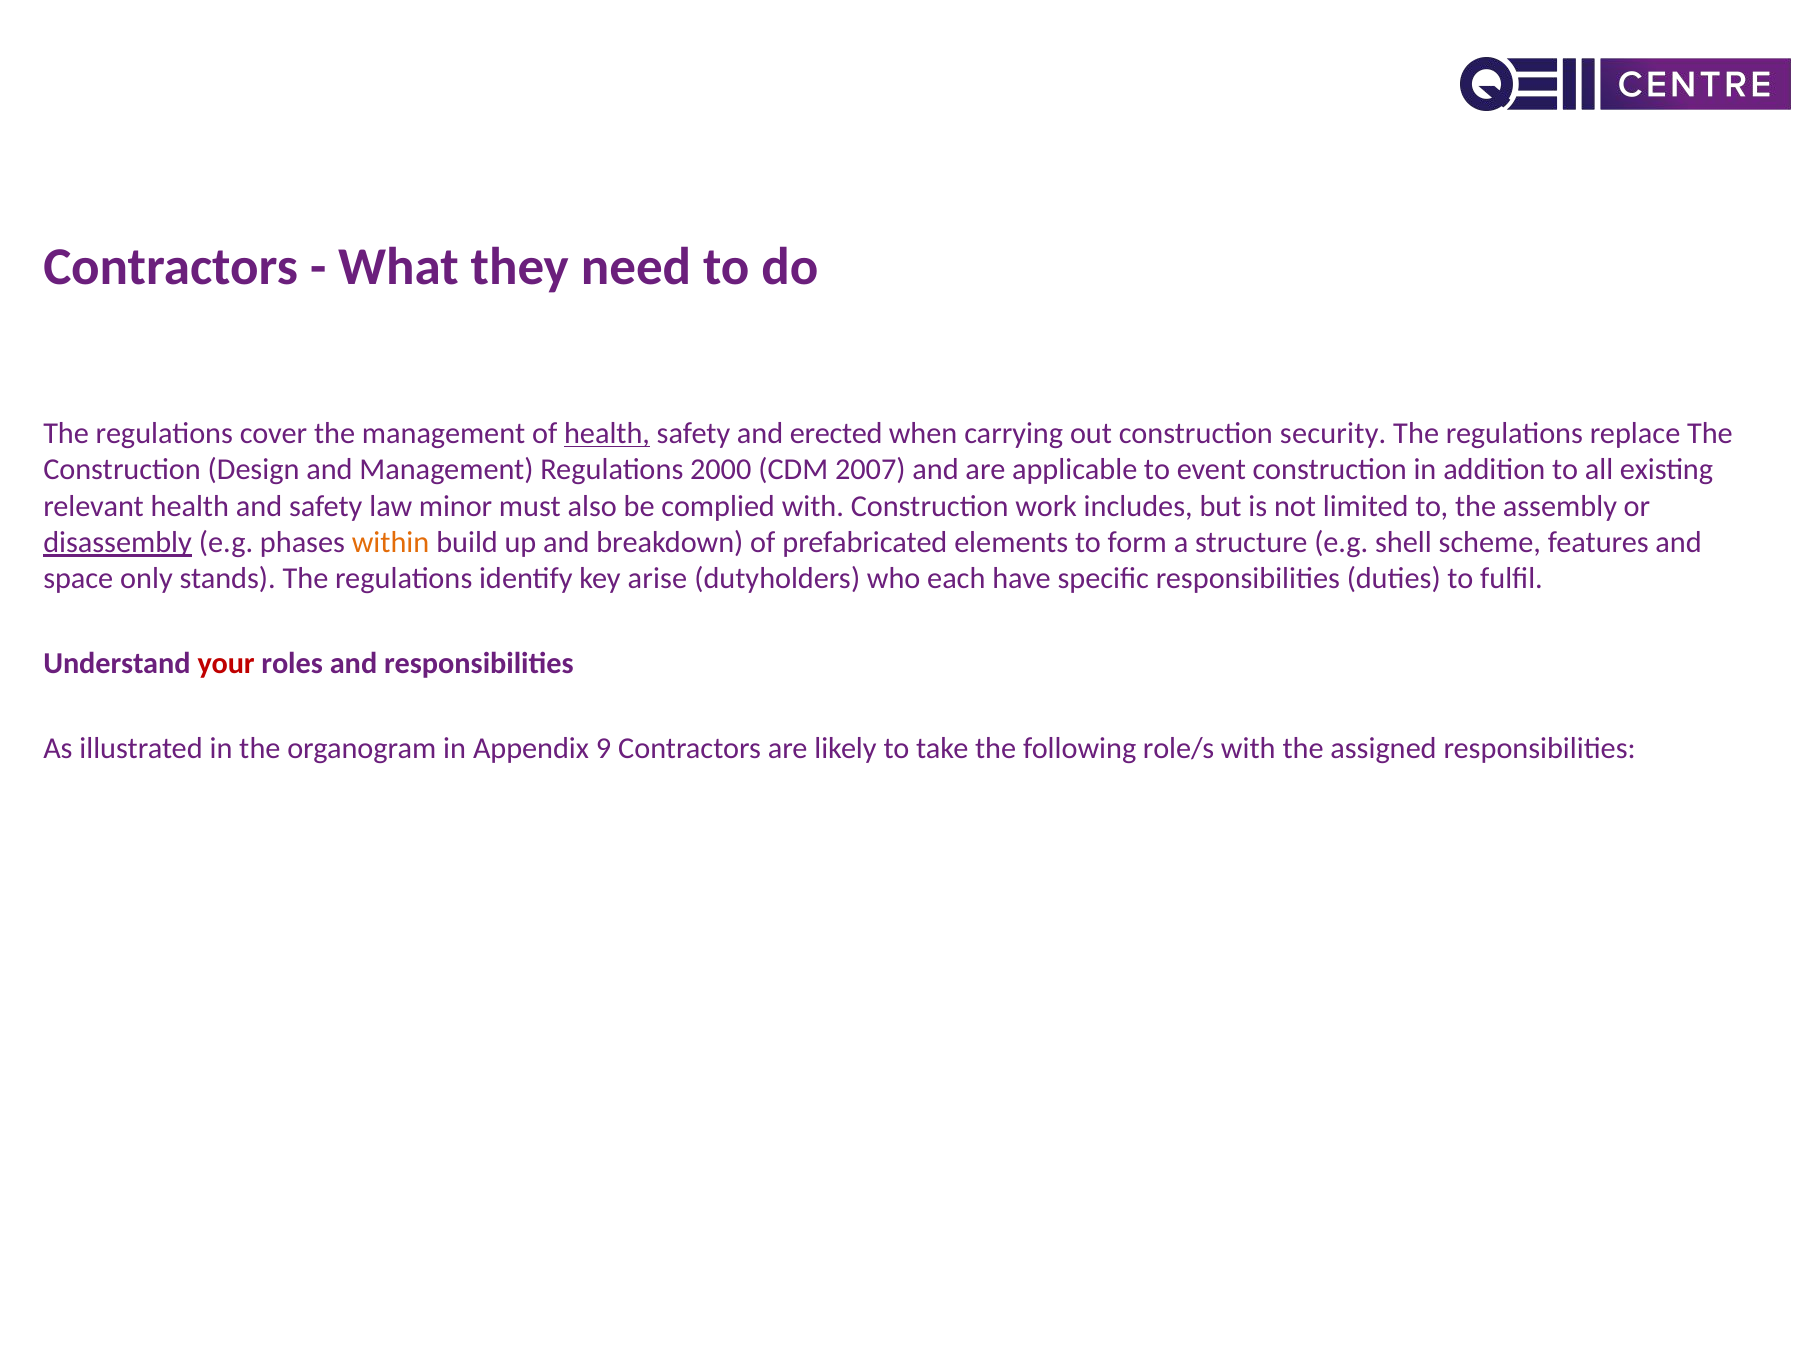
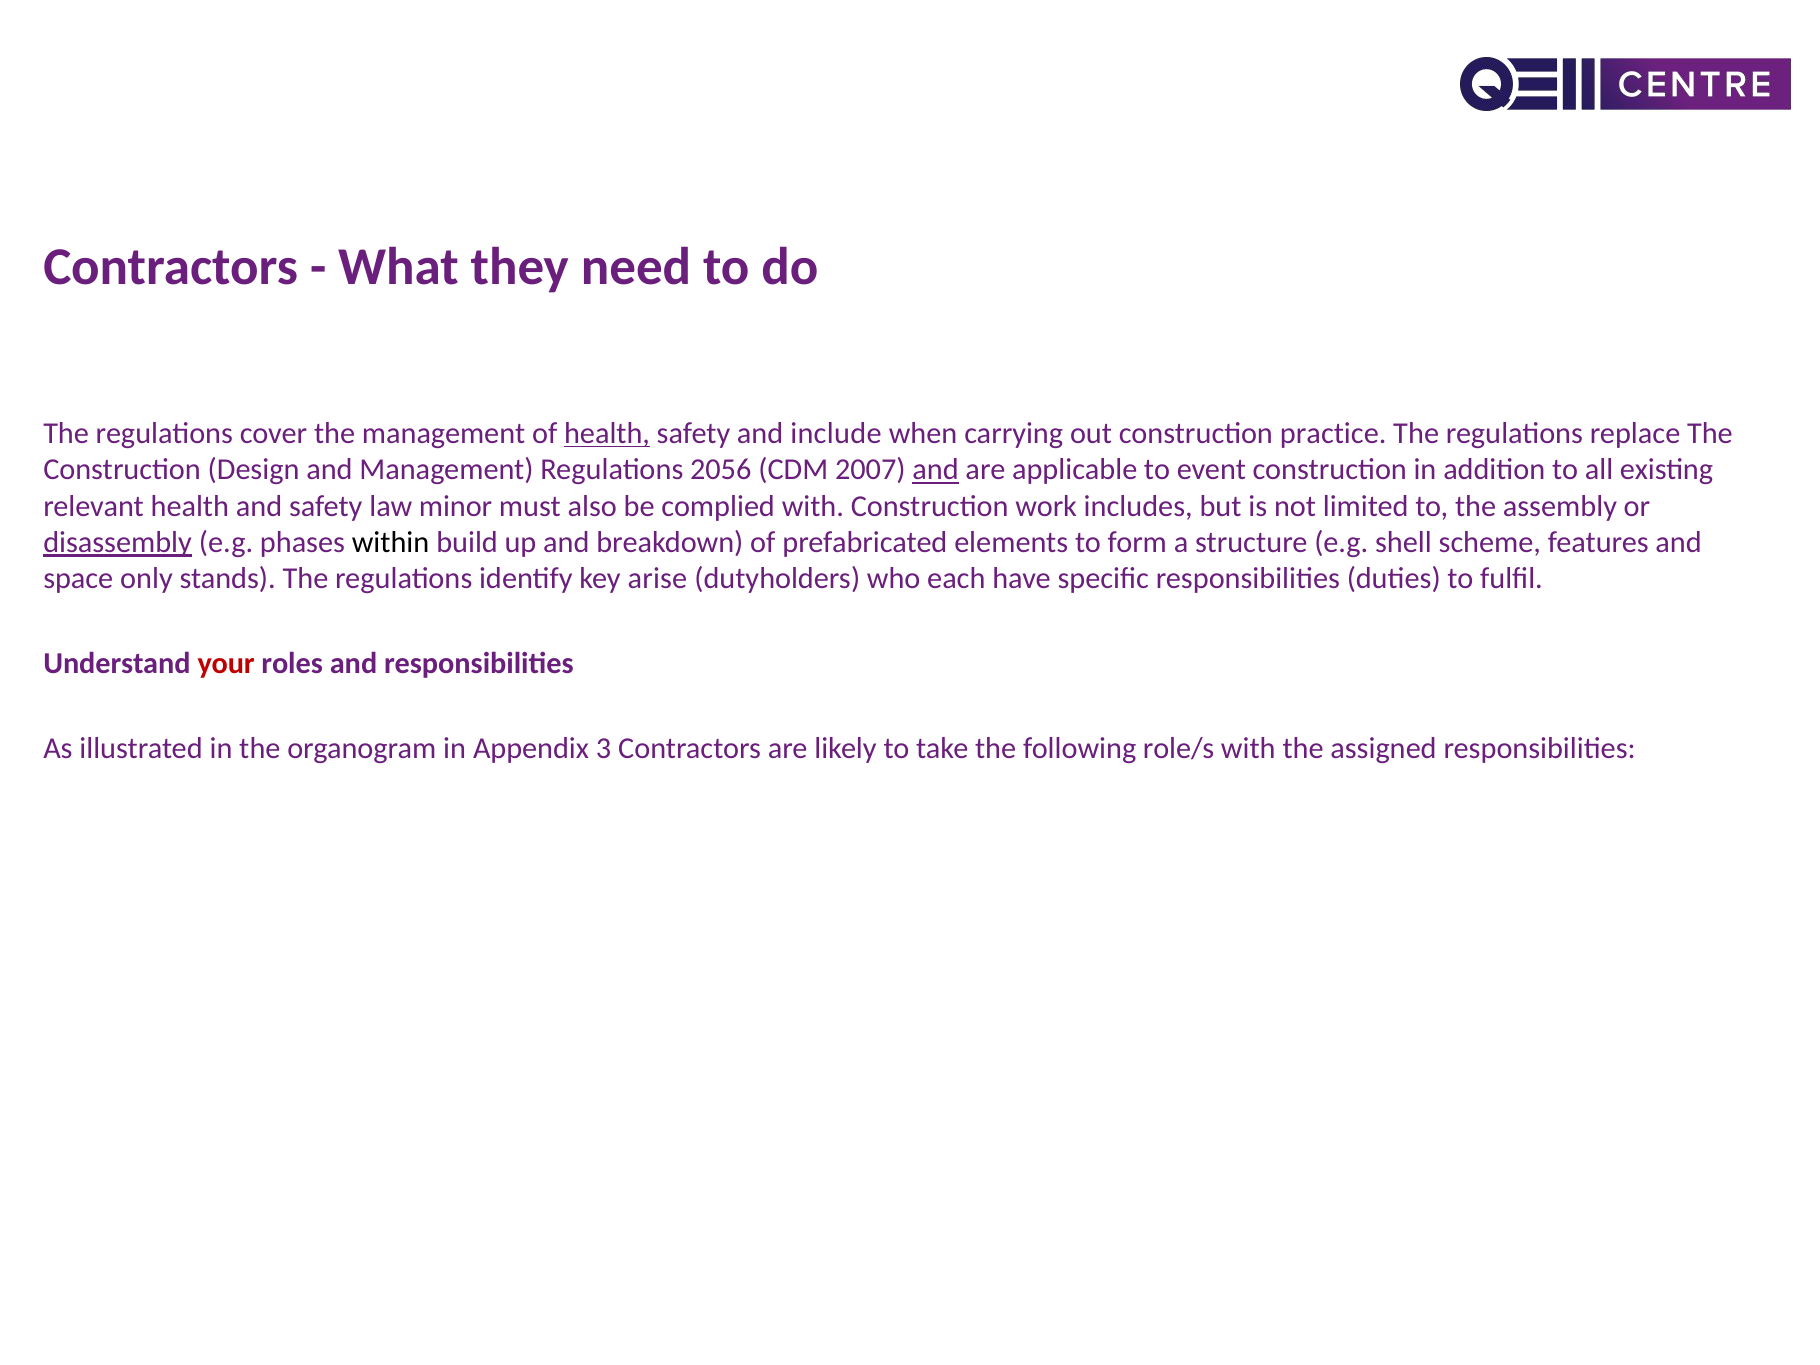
erected: erected -> include
security: security -> practice
2000: 2000 -> 2056
and at (936, 470) underline: none -> present
within colour: orange -> black
9: 9 -> 3
